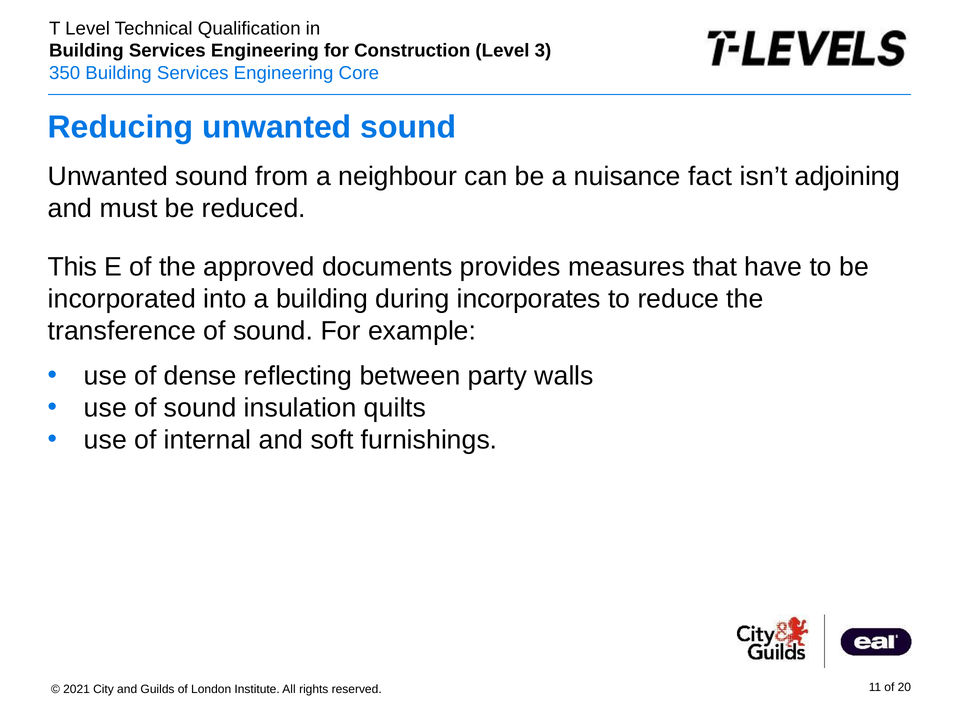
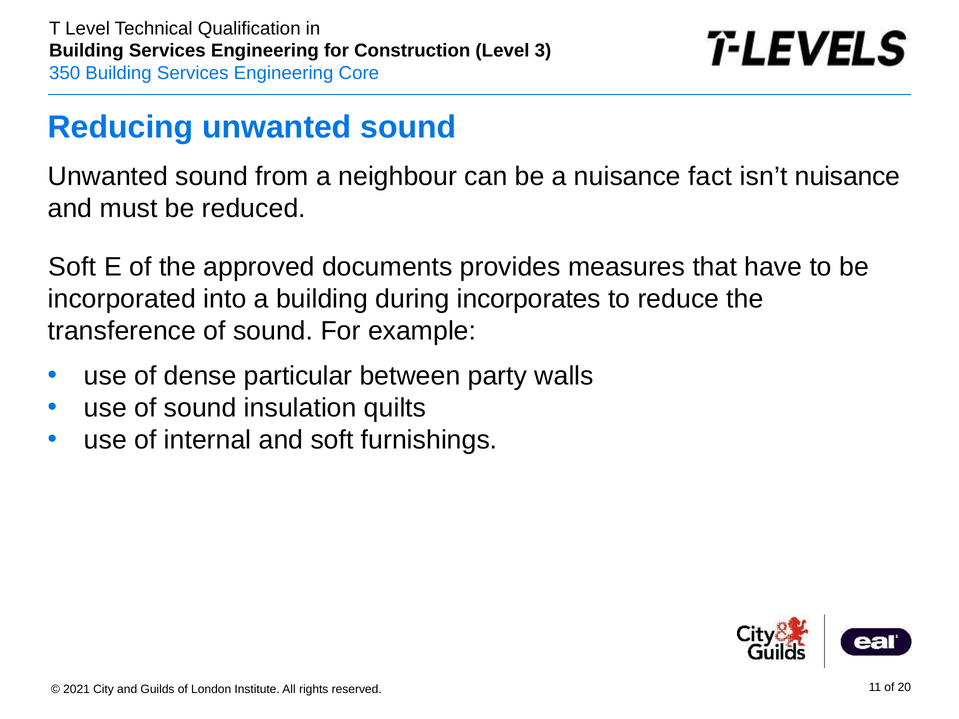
isn’t adjoining: adjoining -> nuisance
This at (72, 267): This -> Soft
reflecting: reflecting -> particular
